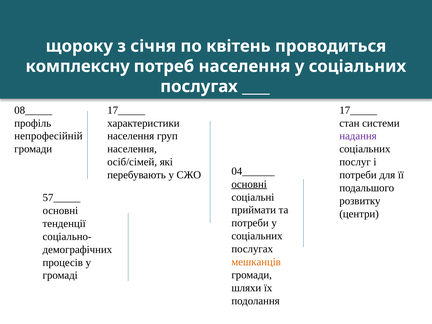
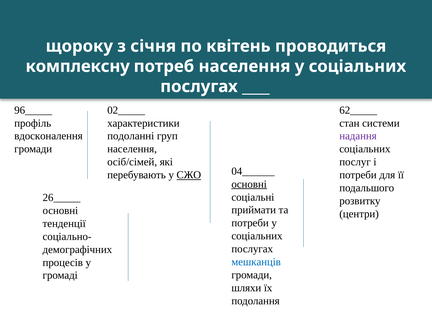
08_____: 08_____ -> 96_____
17_____ at (126, 110): 17_____ -> 02_____
17_____ at (358, 110): 17_____ -> 62_____
непрофесійній: непрофесійній -> вдосконалення
населення at (131, 136): населення -> подоланні
СЖО underline: none -> present
57_____: 57_____ -> 26_____
мешканців colour: orange -> blue
